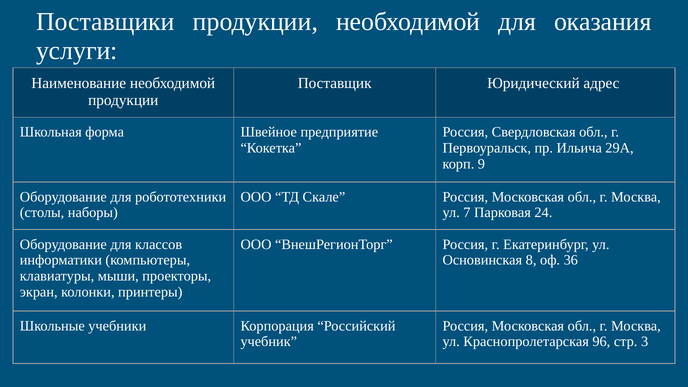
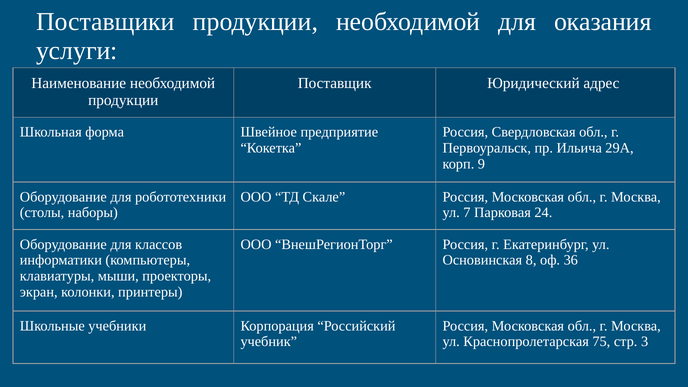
96: 96 -> 75
